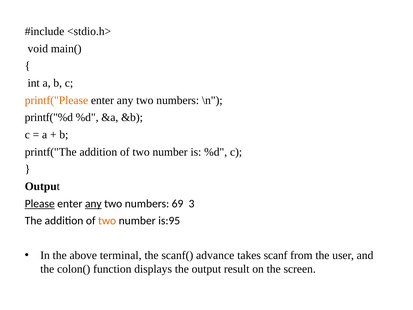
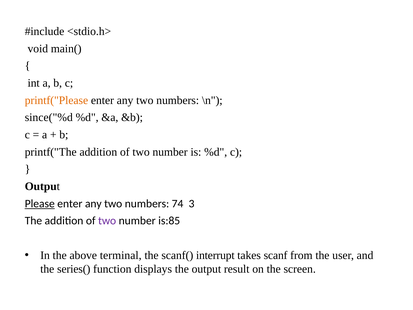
printf("%d: printf("%d -> since("%d
any at (93, 203) underline: present -> none
69: 69 -> 74
two at (107, 221) colour: orange -> purple
is:95: is:95 -> is:85
advance: advance -> interrupt
colon(: colon( -> series(
